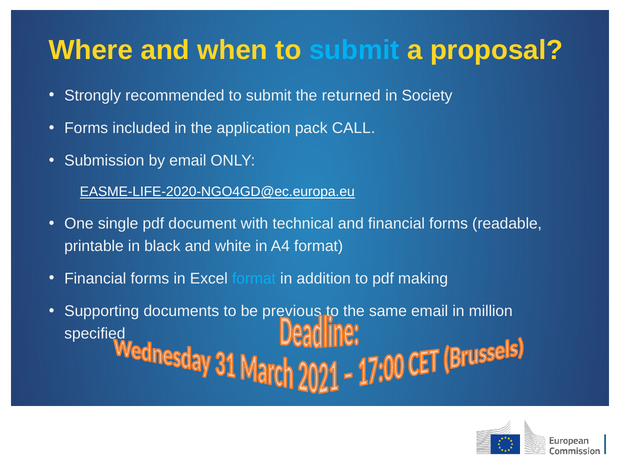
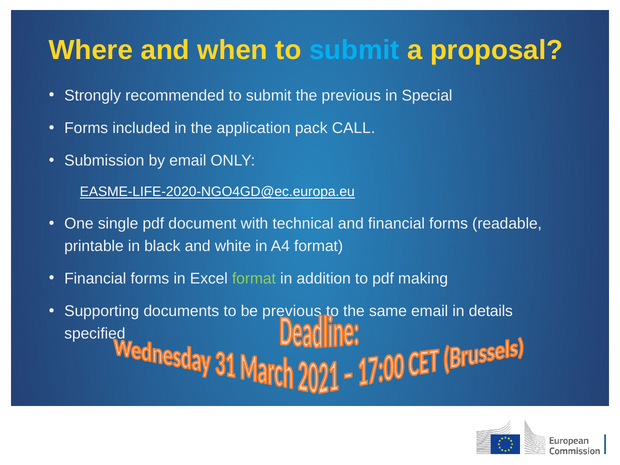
the returned: returned -> previous
Society: Society -> Special
format at (254, 279) colour: light blue -> light green
million: million -> details
